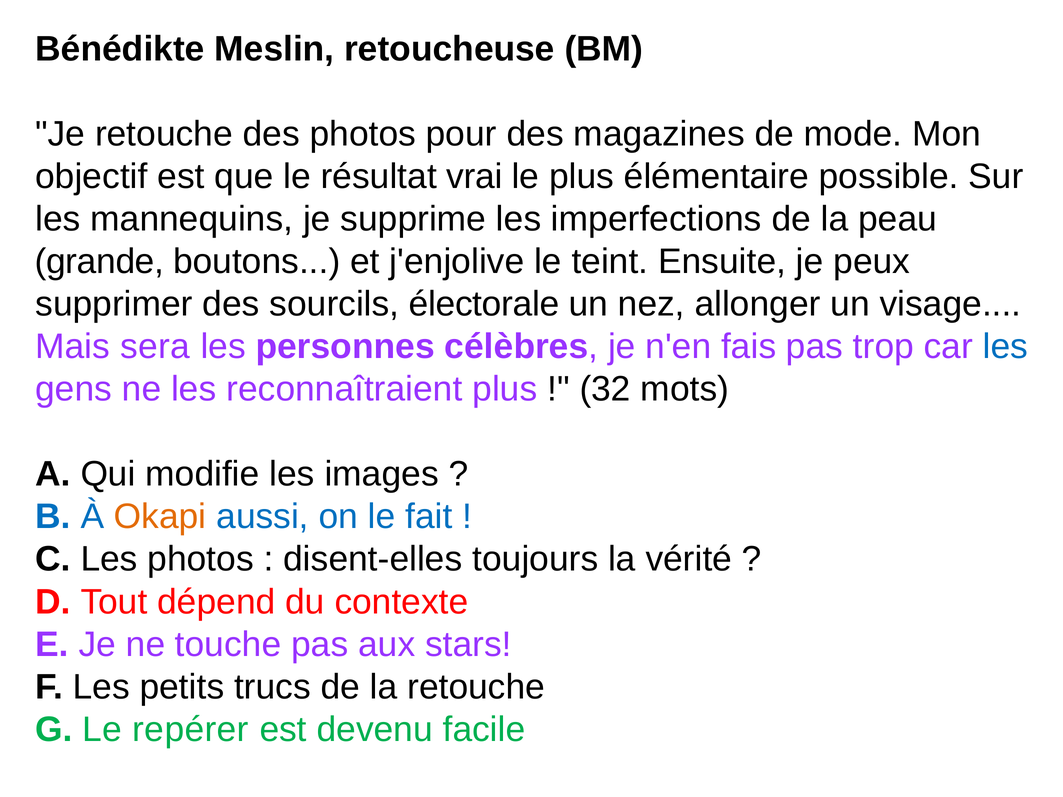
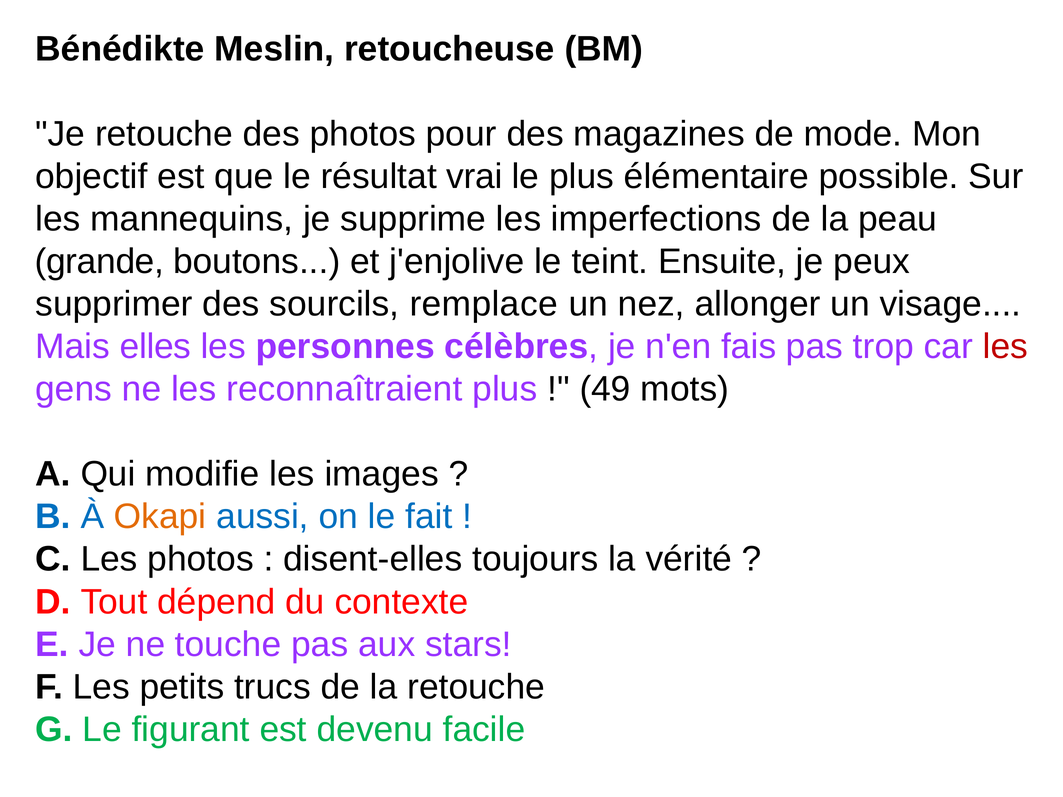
électorale: électorale -> remplace
sera: sera -> elles
les at (1006, 347) colour: blue -> red
32: 32 -> 49
repérer: repérer -> figurant
